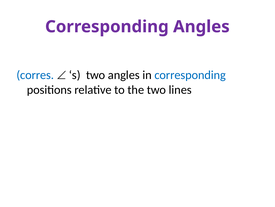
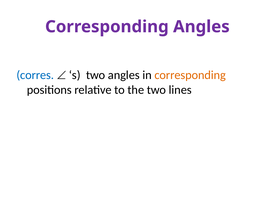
corresponding at (190, 75) colour: blue -> orange
